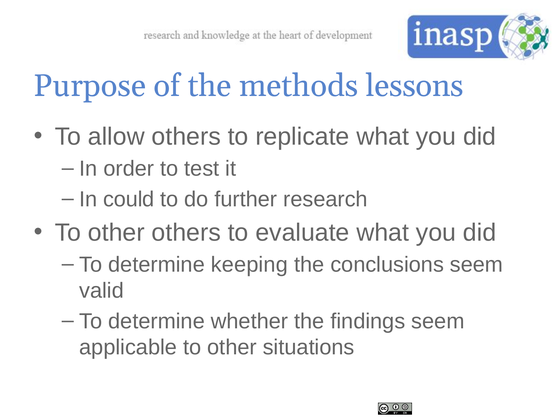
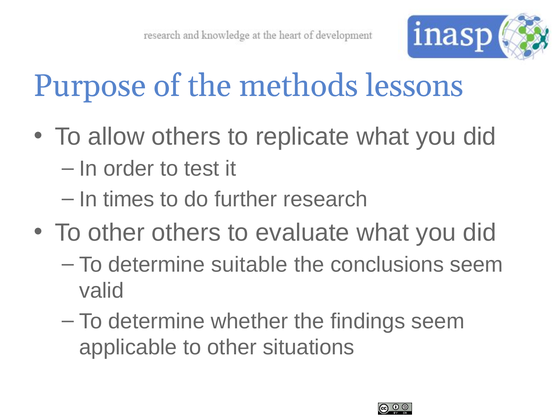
could: could -> times
keeping: keeping -> suitable
